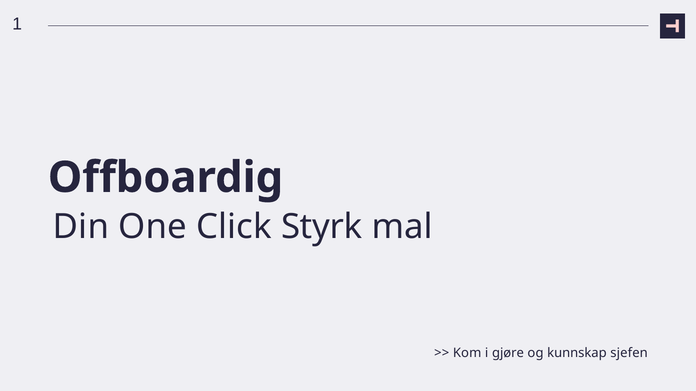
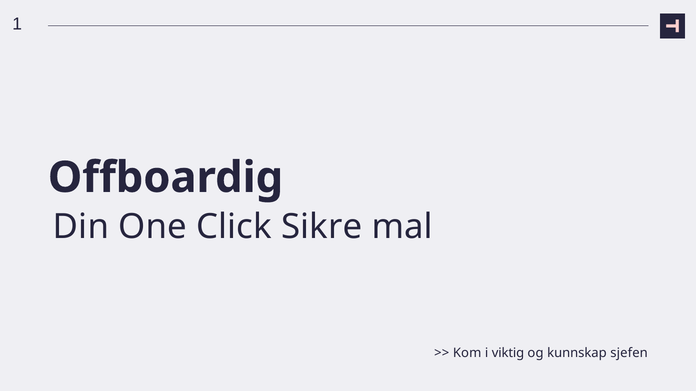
Styrk: Styrk -> Sikre
gjøre: gjøre -> viktig
